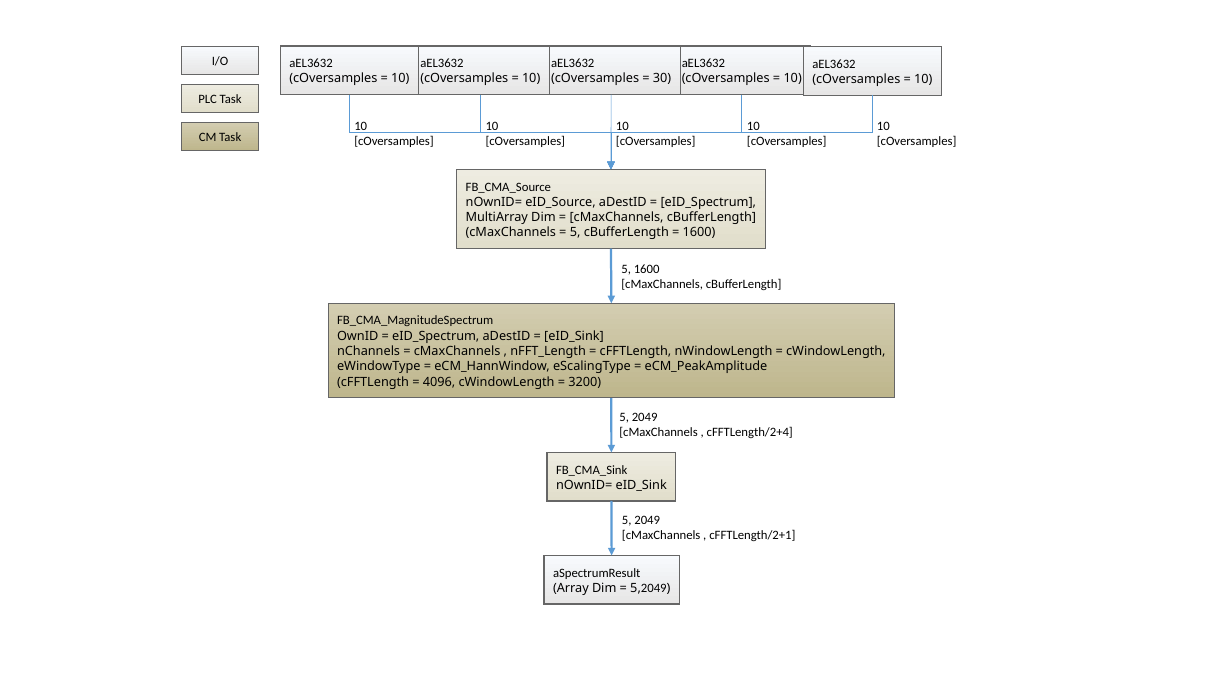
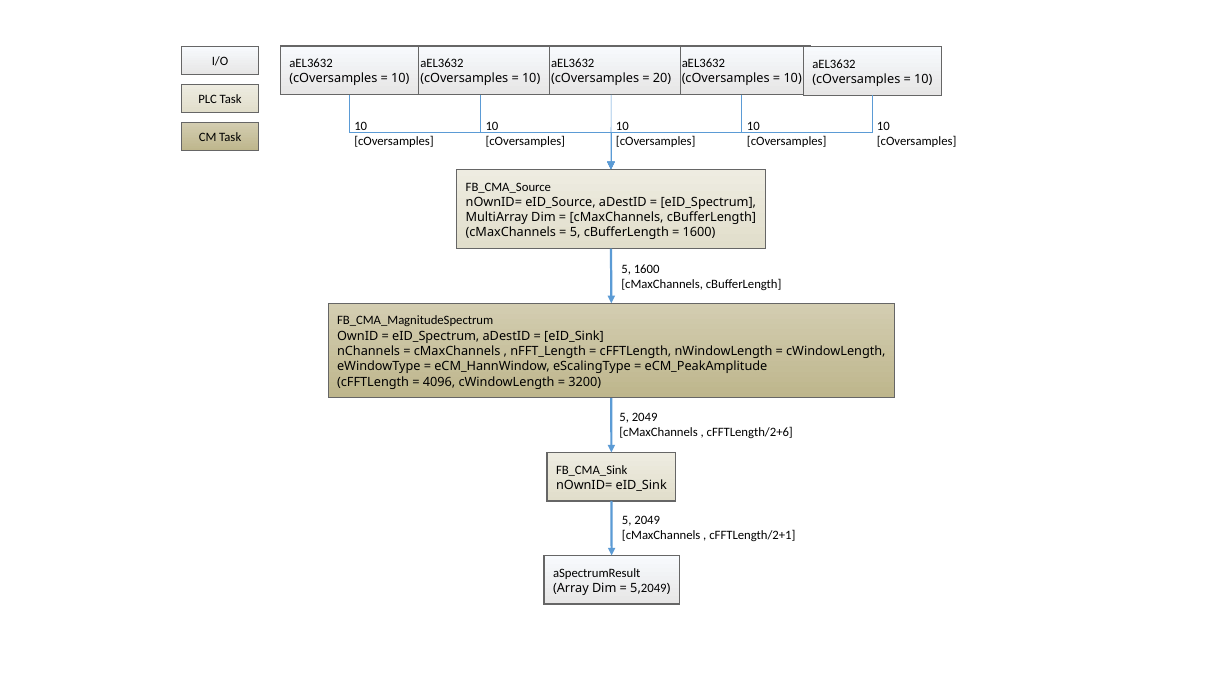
30: 30 -> 20
cFFTLength/2+4: cFFTLength/2+4 -> cFFTLength/2+6
